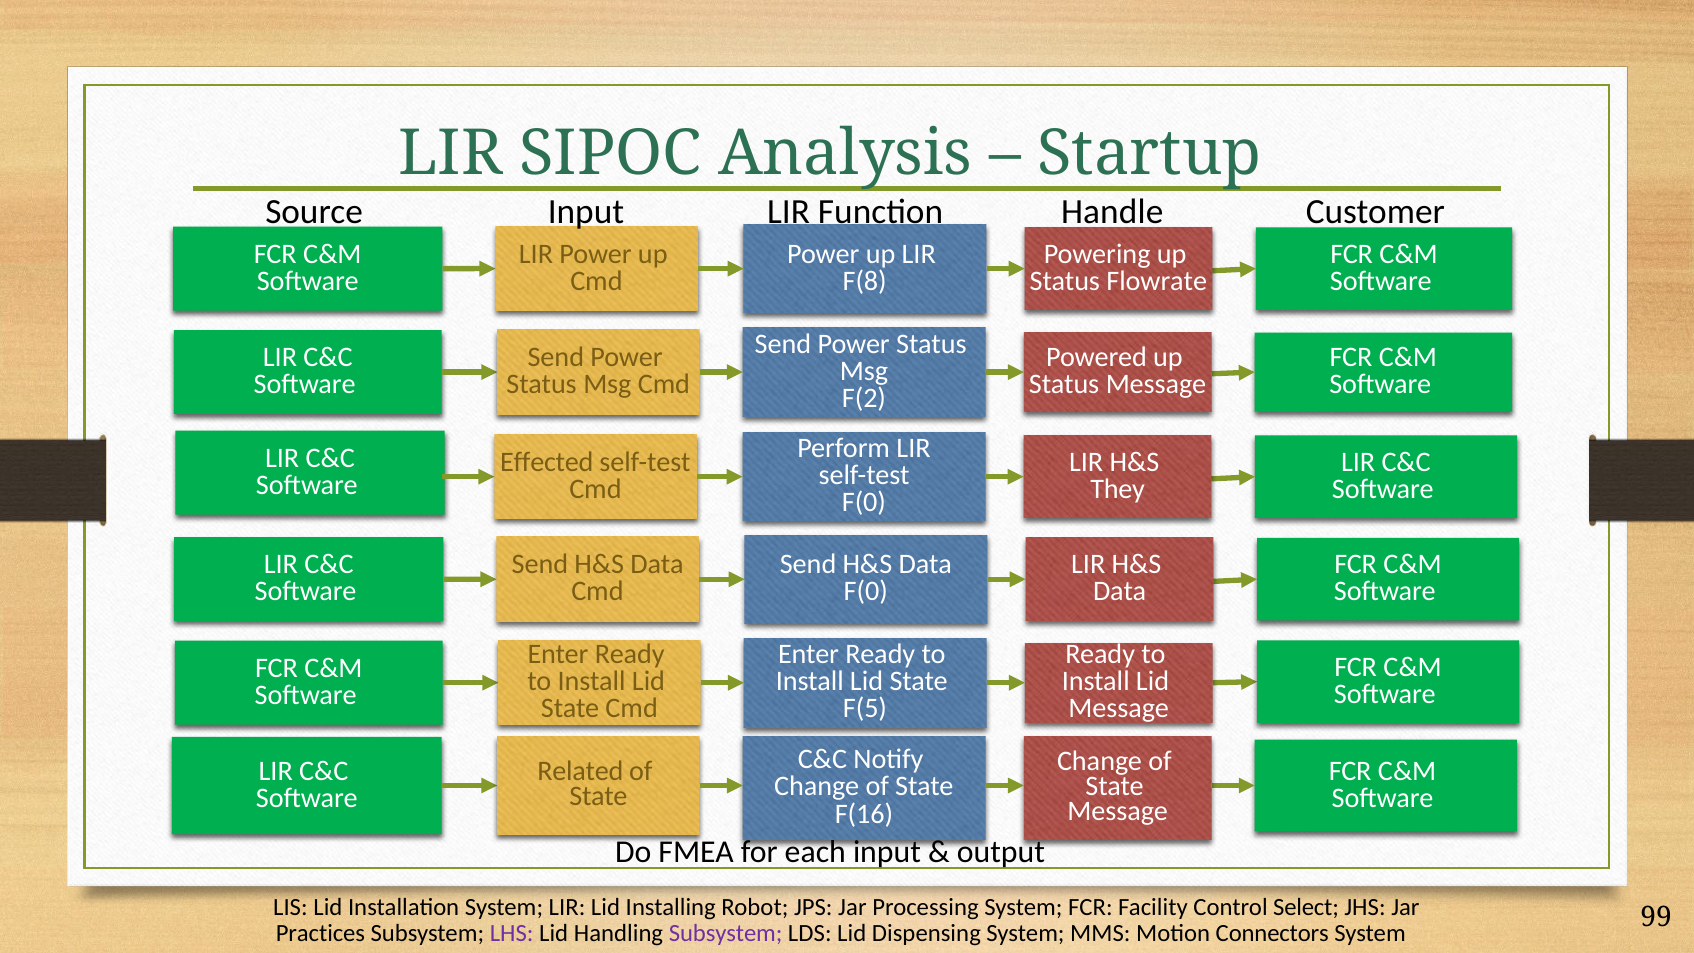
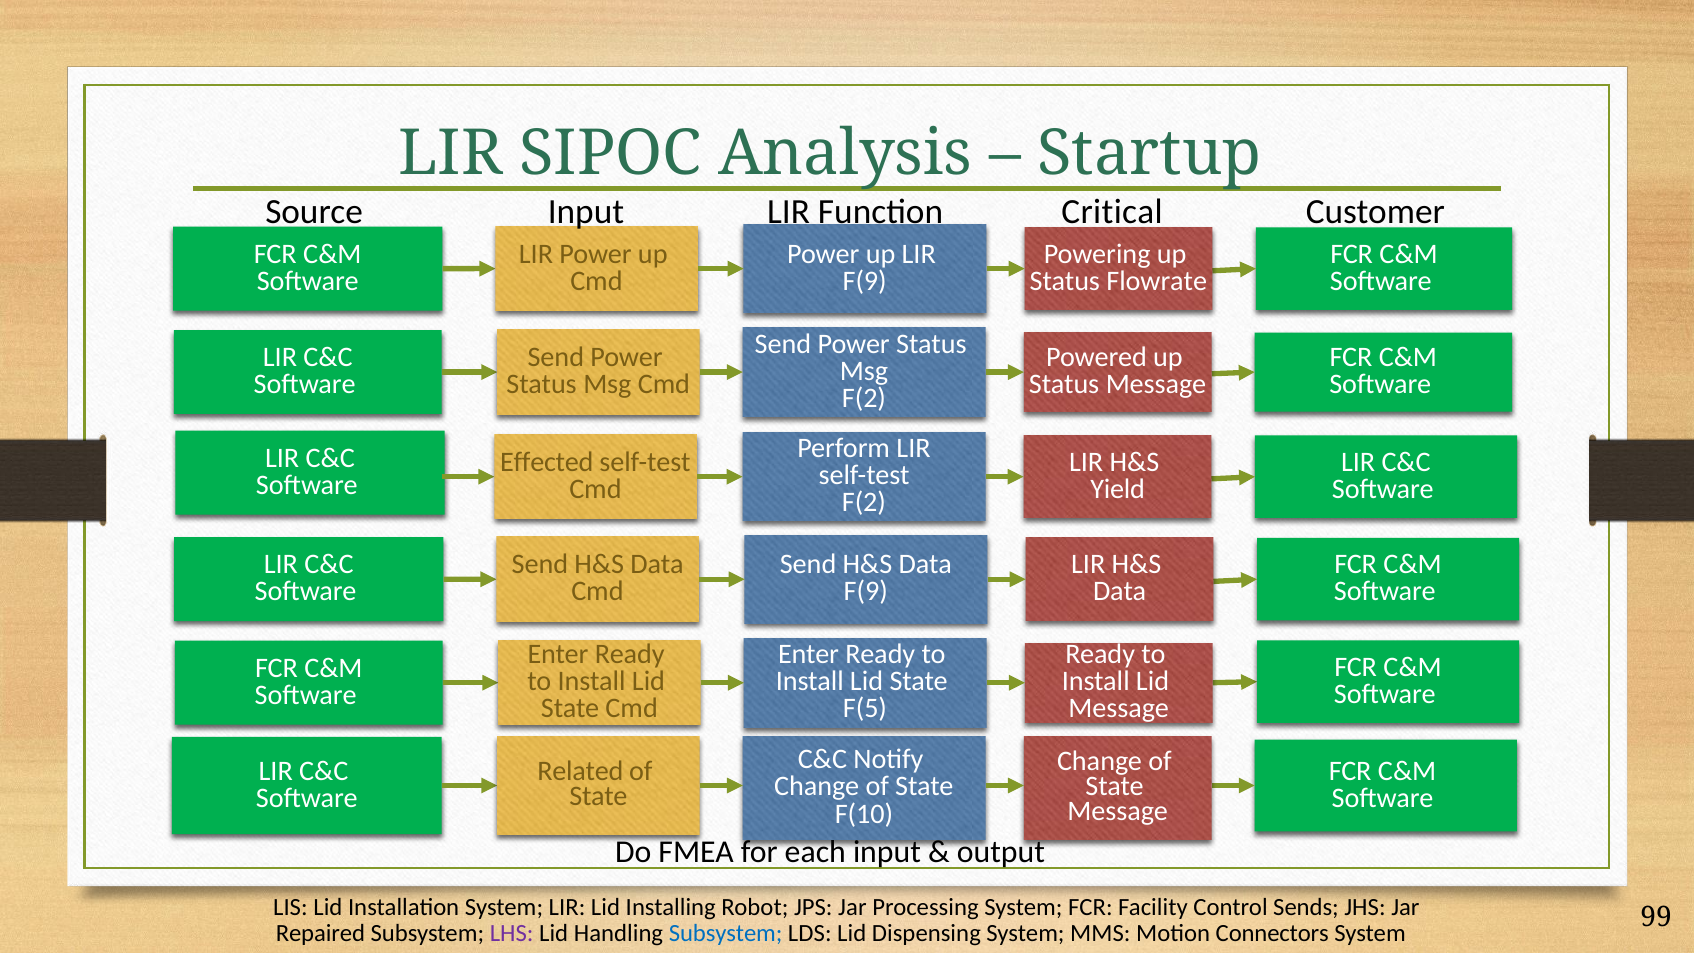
Handle: Handle -> Critical
F(8 at (865, 281): F(8 -> F(9
They: They -> Yield
F(0 at (864, 503): F(0 -> F(2
F(0 at (866, 591): F(0 -> F(9
F(16: F(16 -> F(10
Select: Select -> Sends
Practices: Practices -> Repaired
Subsystem at (726, 934) colour: purple -> blue
